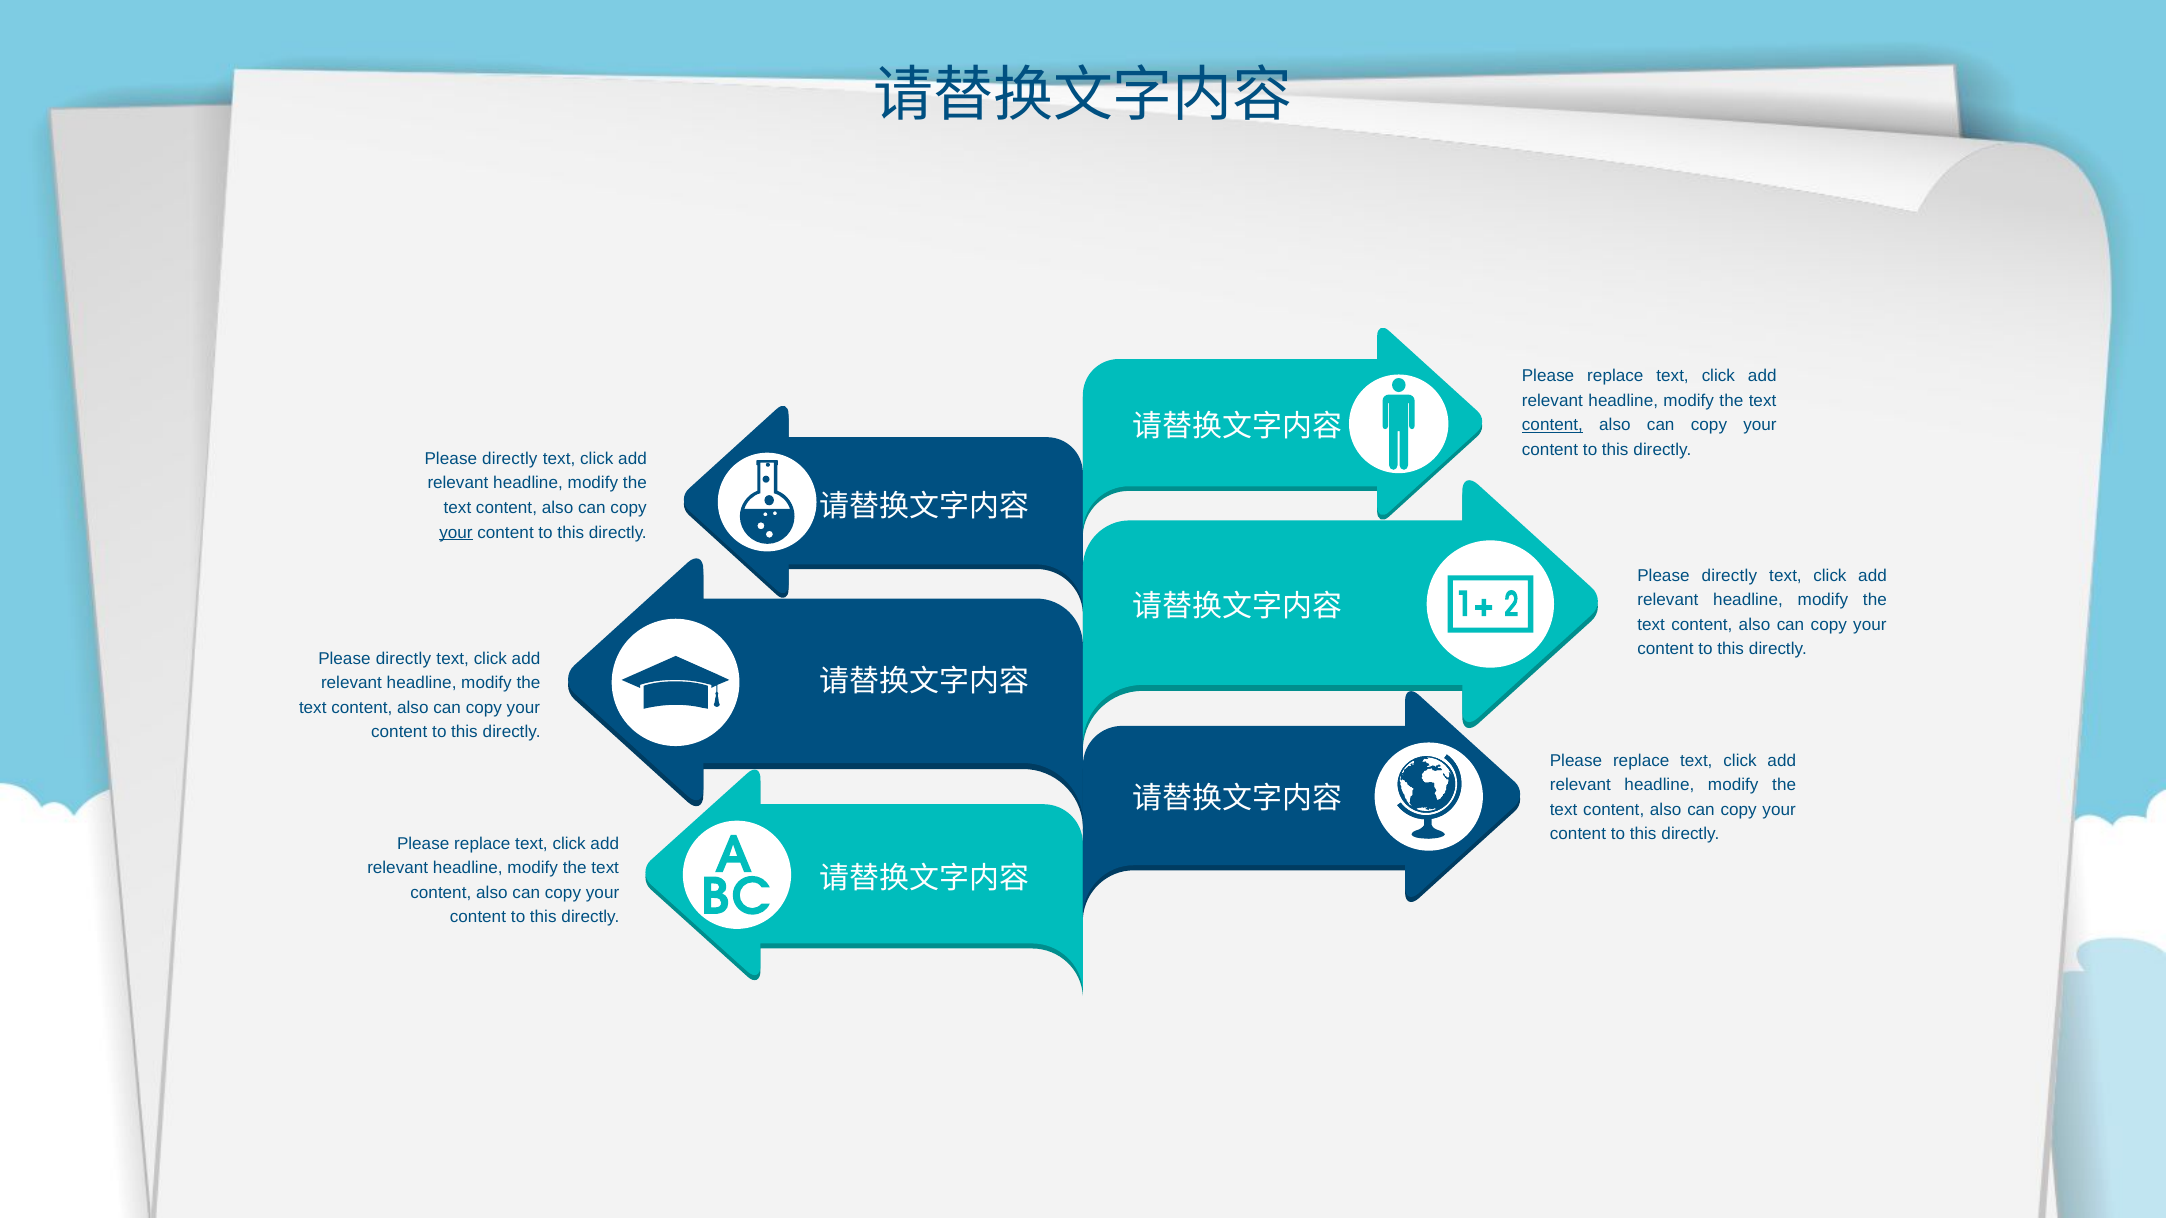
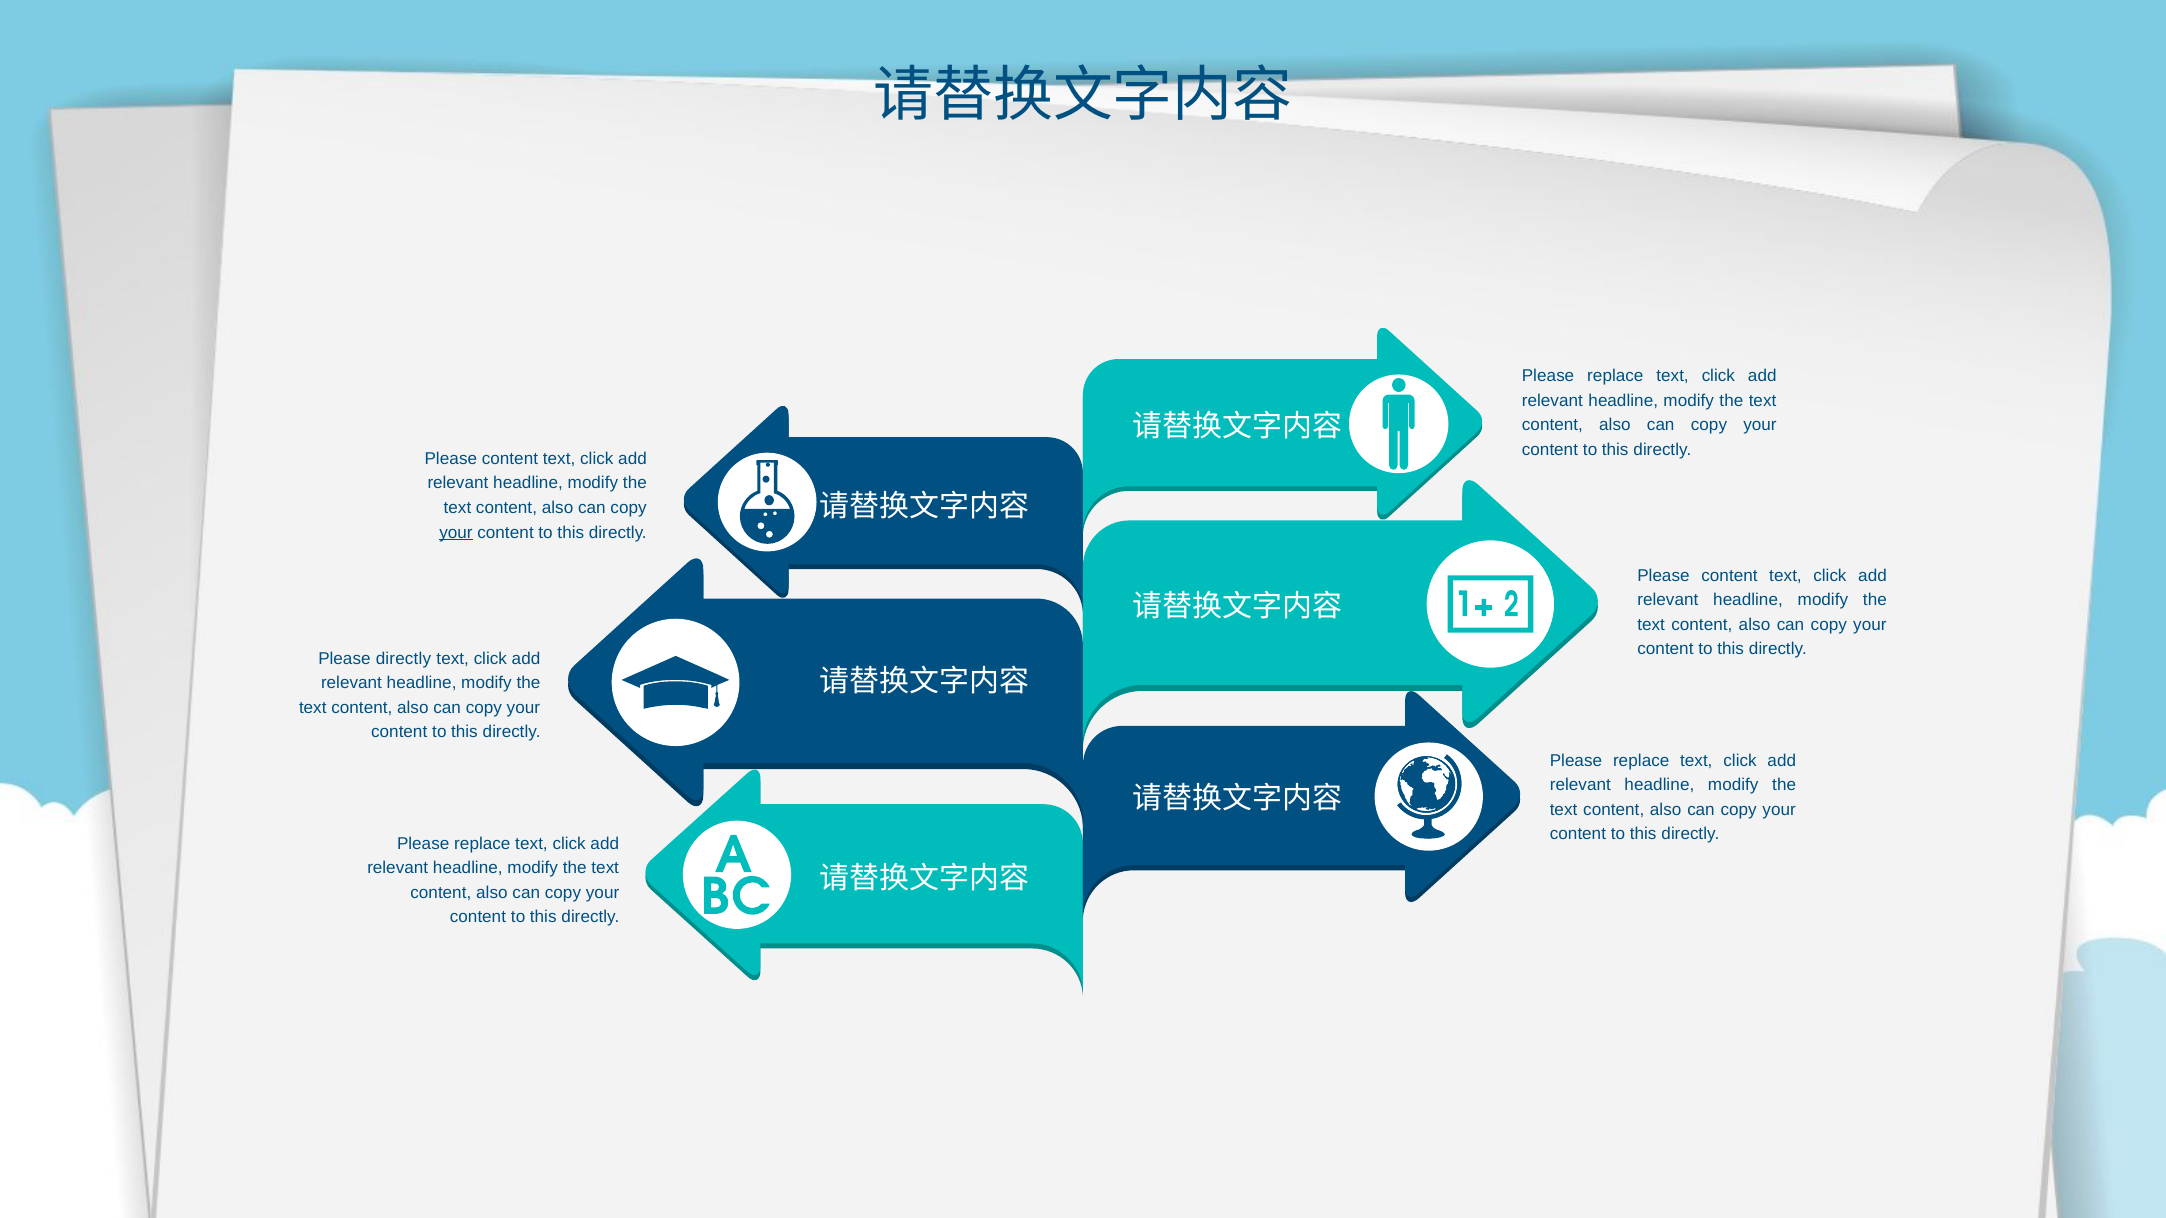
content at (1552, 425) underline: present -> none
directly at (510, 459): directly -> content
directly at (1729, 576): directly -> content
